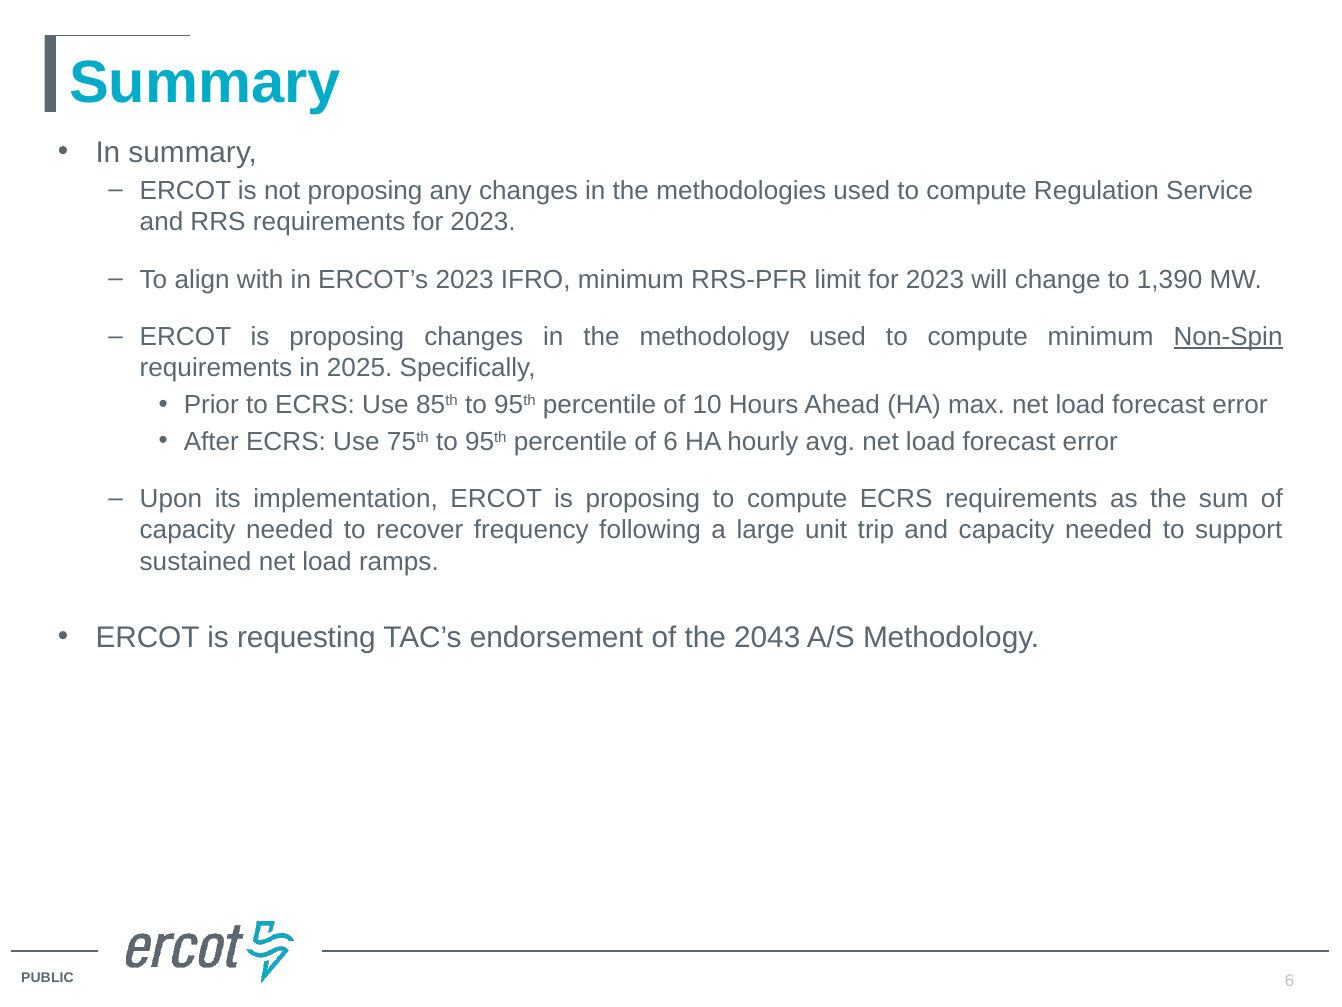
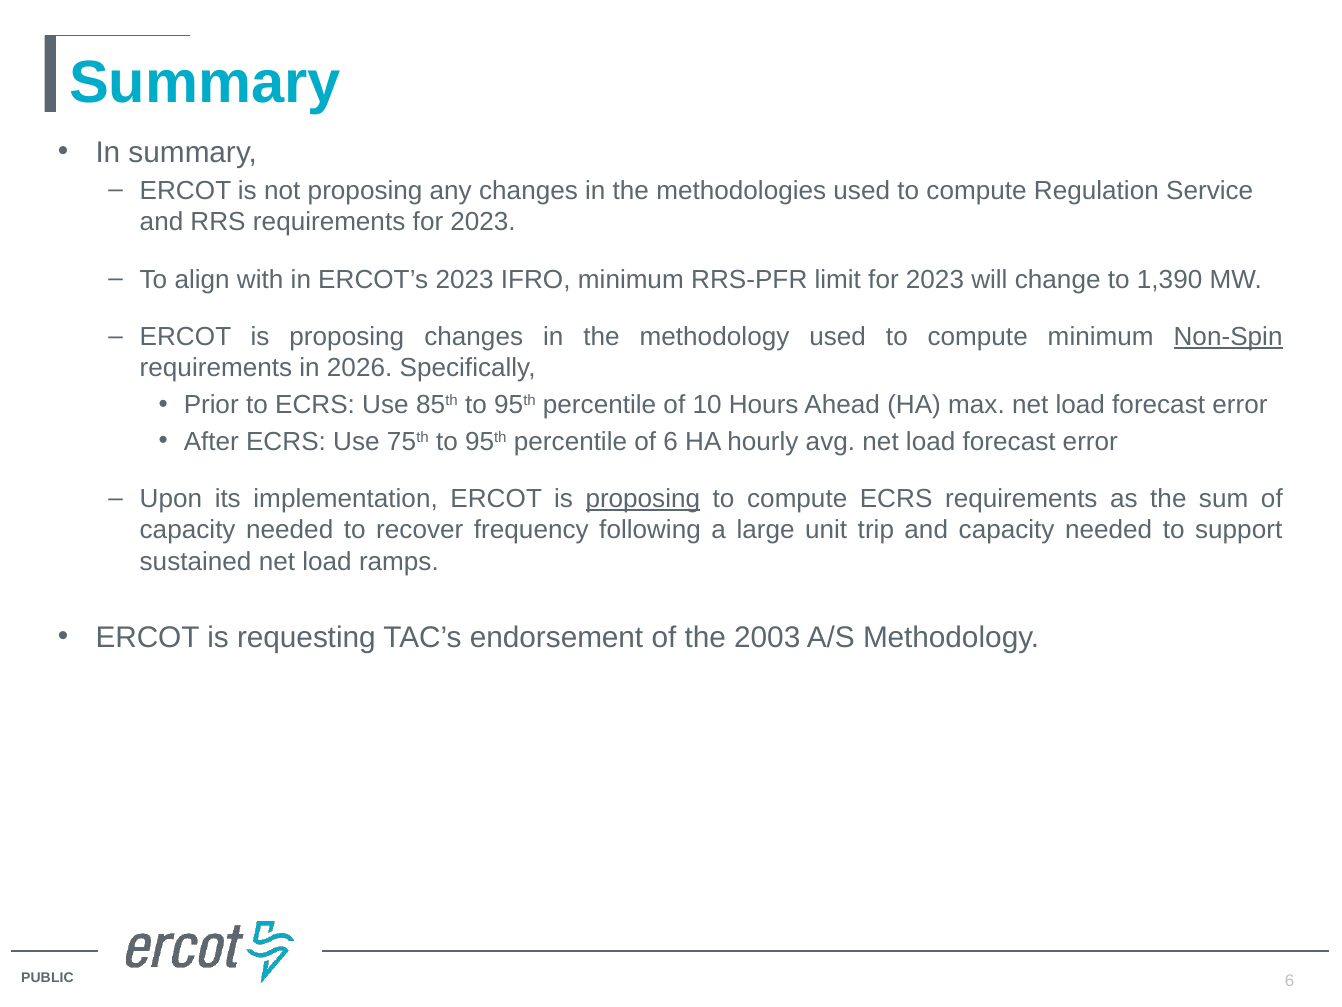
2025: 2025 -> 2026
proposing at (643, 499) underline: none -> present
2043: 2043 -> 2003
